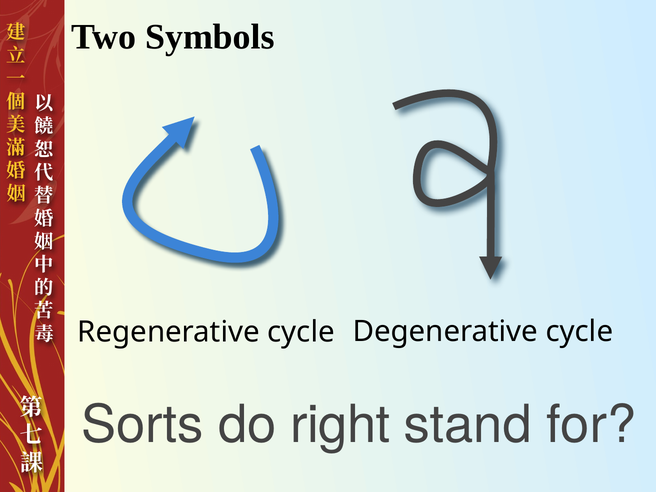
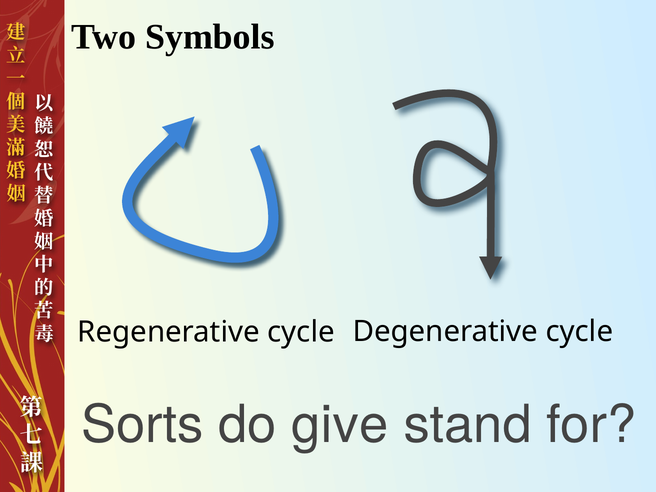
right: right -> give
